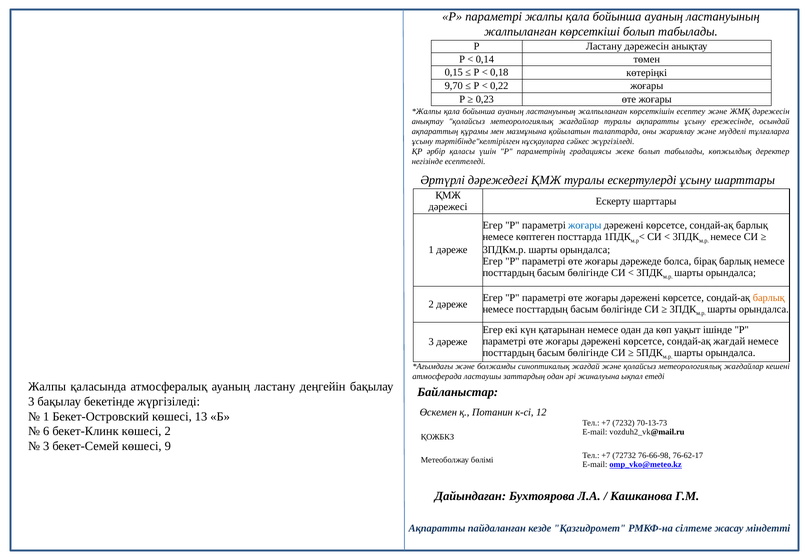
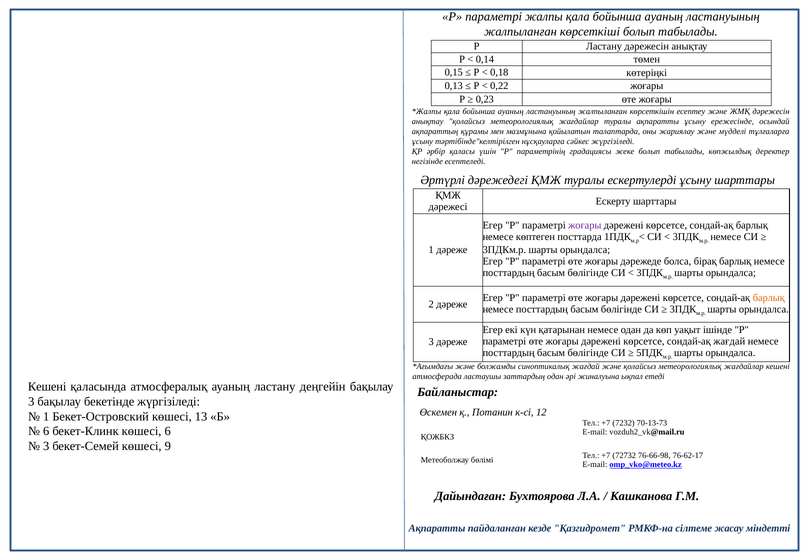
9,70: 9,70 -> 0,13
жоғары at (585, 226) colour: blue -> purple
Жалпы at (47, 387): Жалпы -> Кешені
көшесі 2: 2 -> 6
